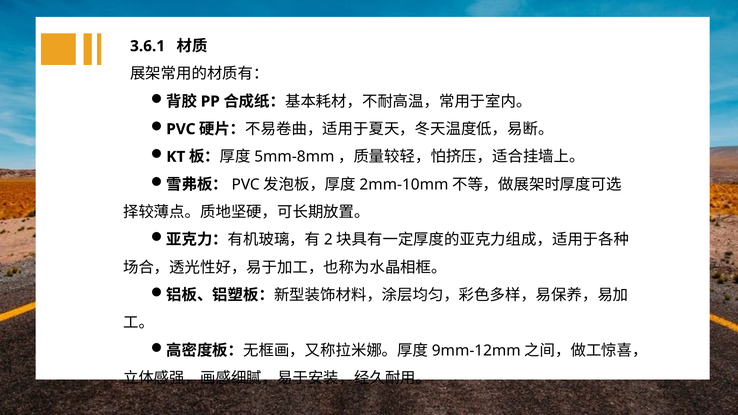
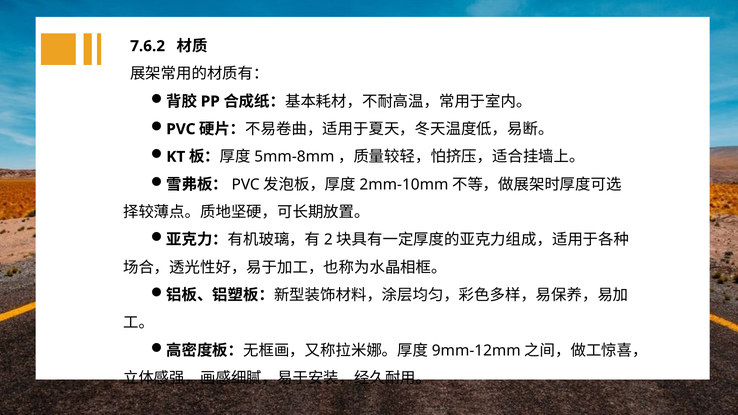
3.6.1: 3.6.1 -> 7.6.2
